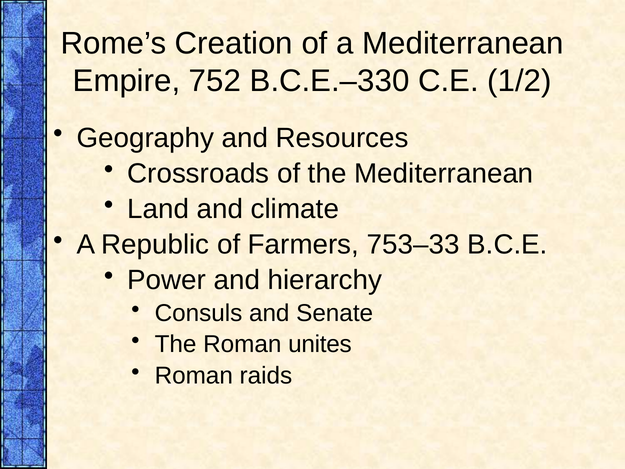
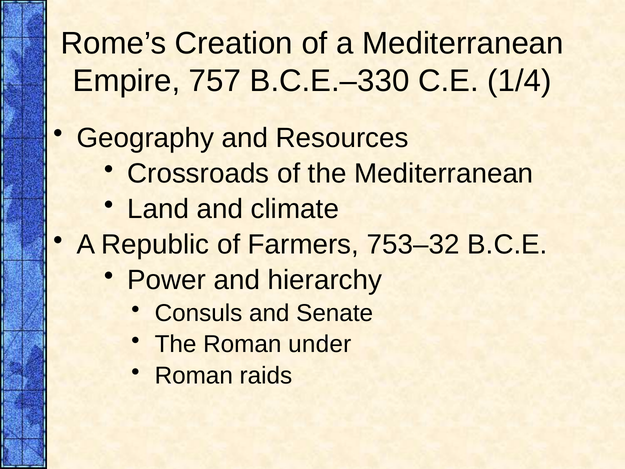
752: 752 -> 757
1/2: 1/2 -> 1/4
753–33: 753–33 -> 753–32
unites: unites -> under
